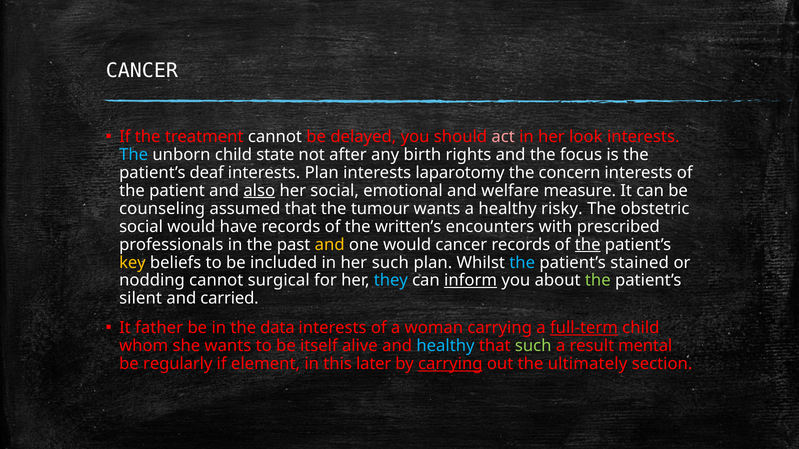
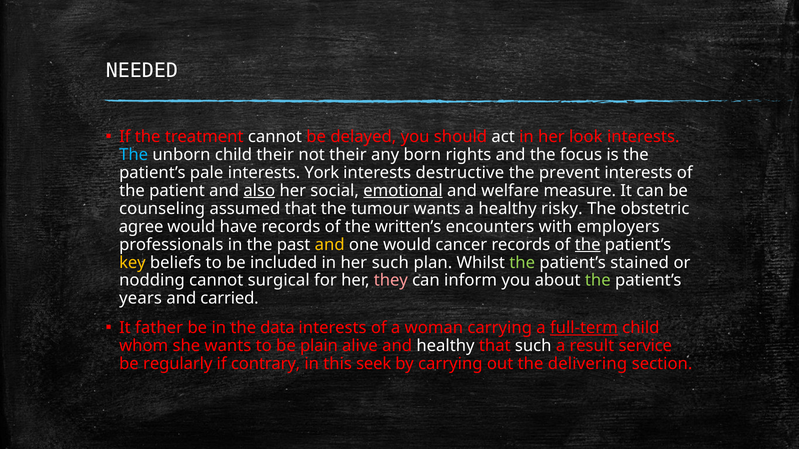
CANCER at (142, 71): CANCER -> NEEDED
act colour: pink -> white
child state: state -> their
not after: after -> their
birth: birth -> born
deaf: deaf -> pale
interests Plan: Plan -> York
laparotomy: laparotomy -> destructive
concern: concern -> prevent
emotional underline: none -> present
social at (141, 227): social -> agree
prescribed: prescribed -> employers
the at (522, 263) colour: light blue -> light green
they colour: light blue -> pink
inform underline: present -> none
silent: silent -> years
itself: itself -> plain
healthy at (446, 346) colour: light blue -> white
such at (533, 346) colour: light green -> white
mental: mental -> service
element: element -> contrary
later: later -> seek
carrying at (450, 364) underline: present -> none
ultimately: ultimately -> delivering
